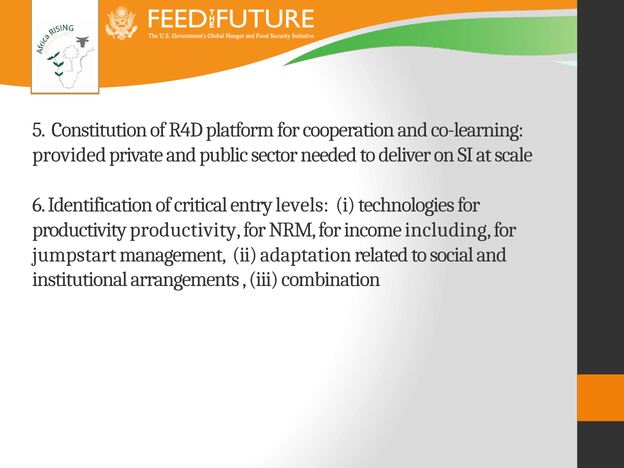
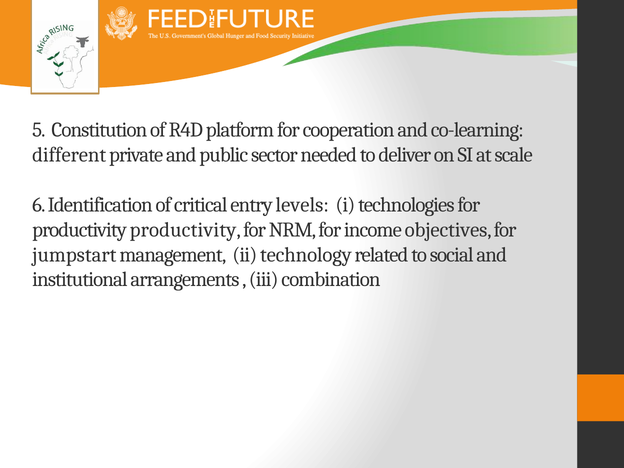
provided: provided -> different
including: including -> objectives
adaptation: adaptation -> technology
